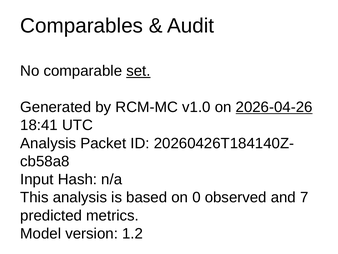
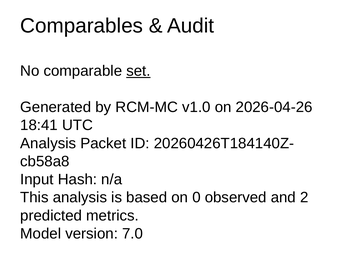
2026-04-26 underline: present -> none
7: 7 -> 2
1.2: 1.2 -> 7.0
